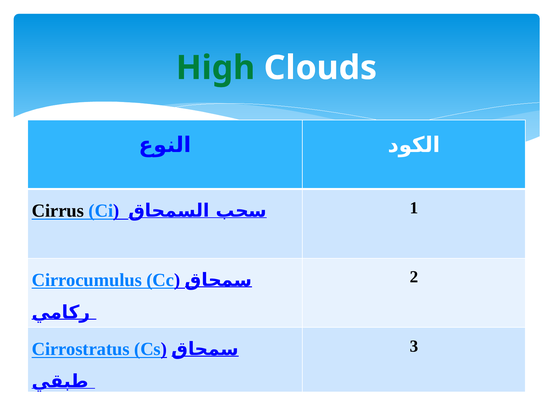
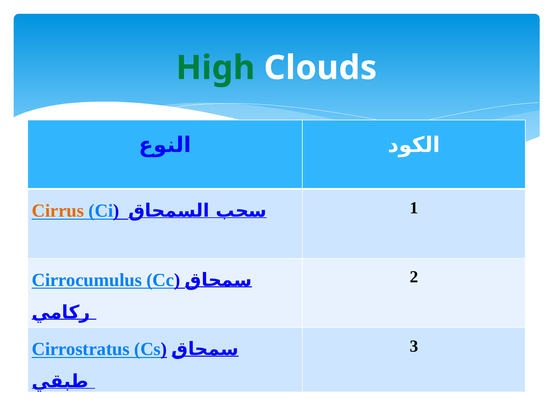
Cirrus colour: black -> orange
